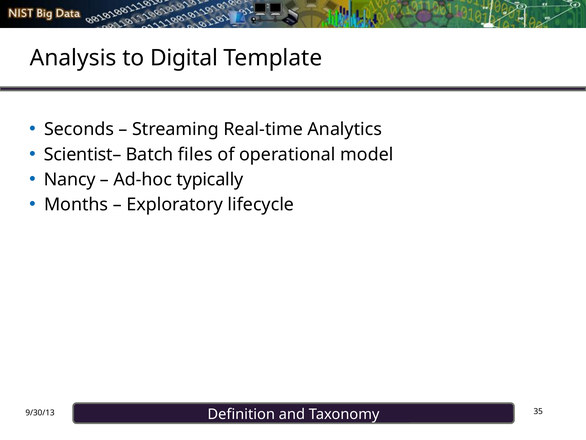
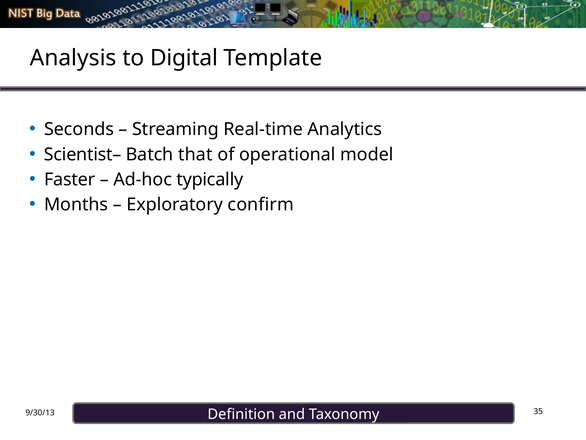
files: files -> that
Nancy: Nancy -> Faster
lifecycle: lifecycle -> confirm
